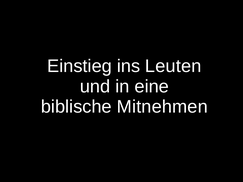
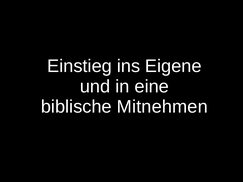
Leuten: Leuten -> Eigene
